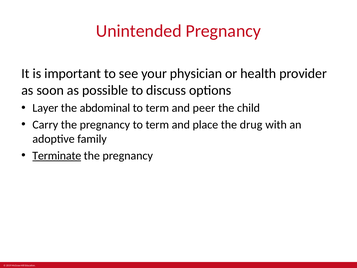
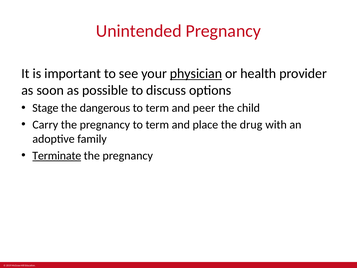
physician underline: none -> present
Layer: Layer -> Stage
abdominal: abdominal -> dangerous
